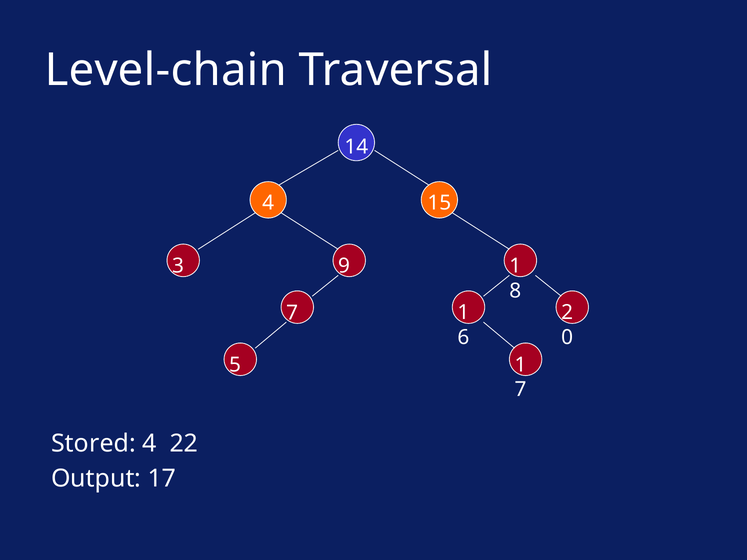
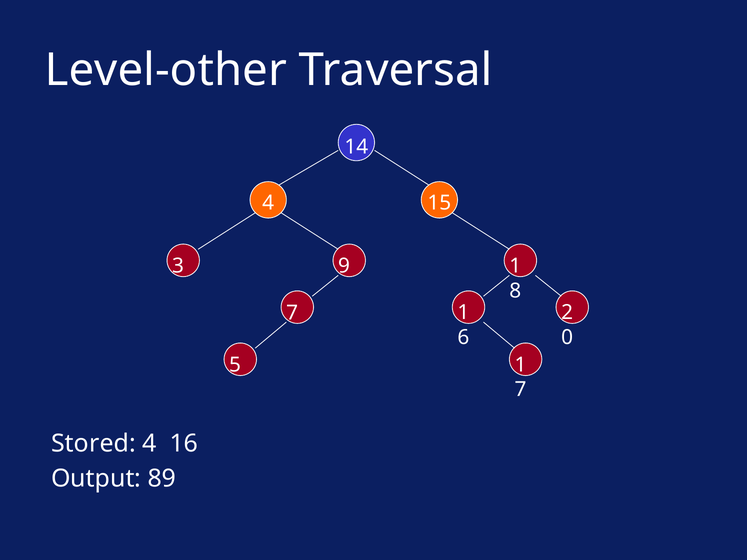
Level-chain: Level-chain -> Level-other
22: 22 -> 16
17: 17 -> 89
